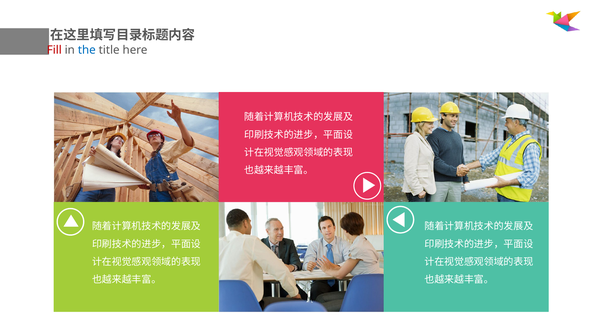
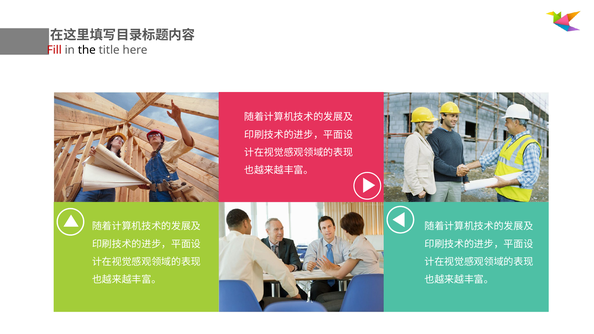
the colour: blue -> black
